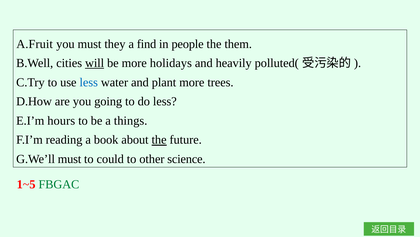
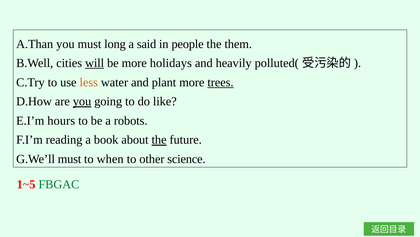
A.Fruit: A.Fruit -> A.Than
they: they -> long
find: find -> said
less at (89, 82) colour: blue -> orange
trees underline: none -> present
you at (82, 101) underline: none -> present
do less: less -> like
things: things -> robots
could: could -> when
